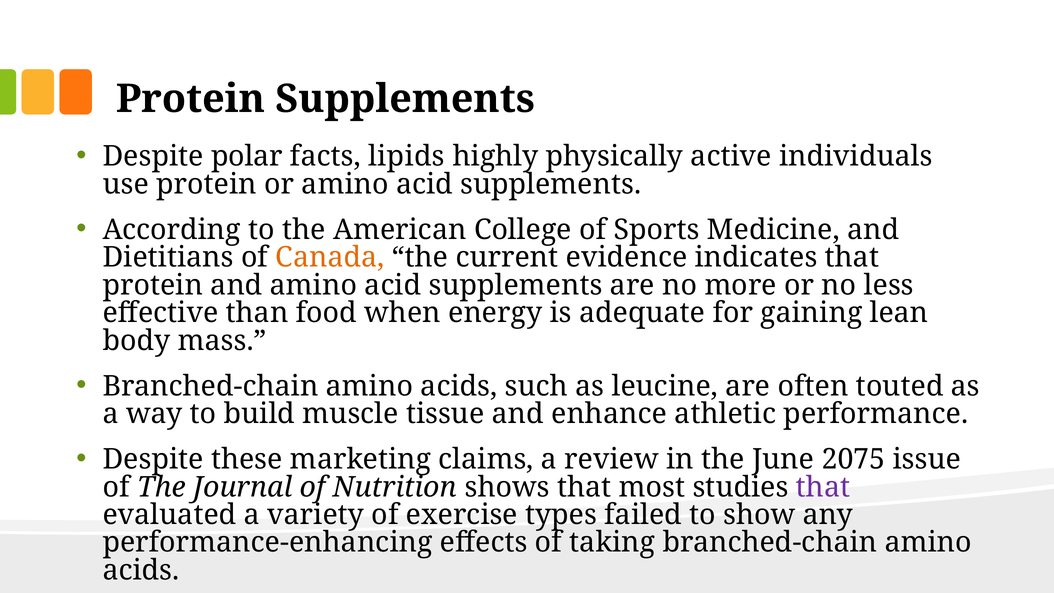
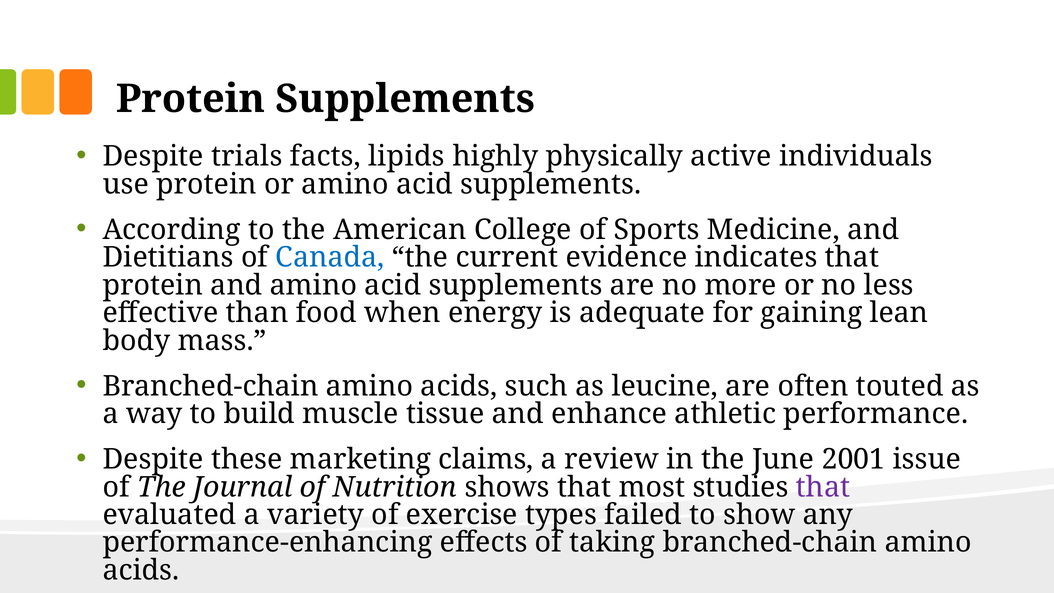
polar: polar -> trials
Canada colour: orange -> blue
2075: 2075 -> 2001
